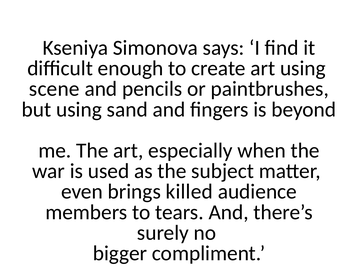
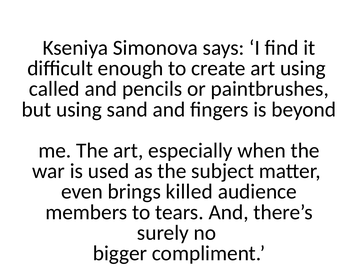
scene: scene -> called
